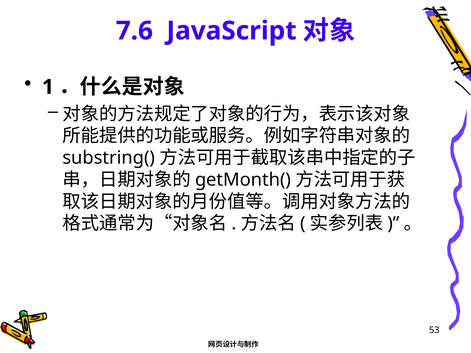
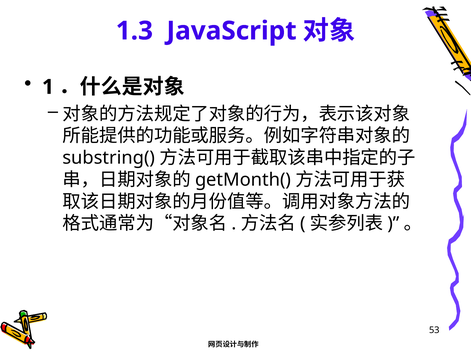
7.6: 7.6 -> 1.3
